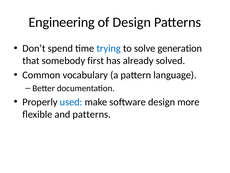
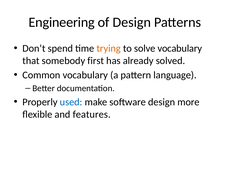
trying colour: blue -> orange
solve generation: generation -> vocabulary
and patterns: patterns -> features
